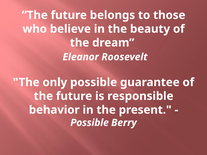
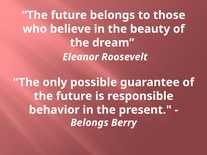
Possible at (90, 123): Possible -> Belongs
